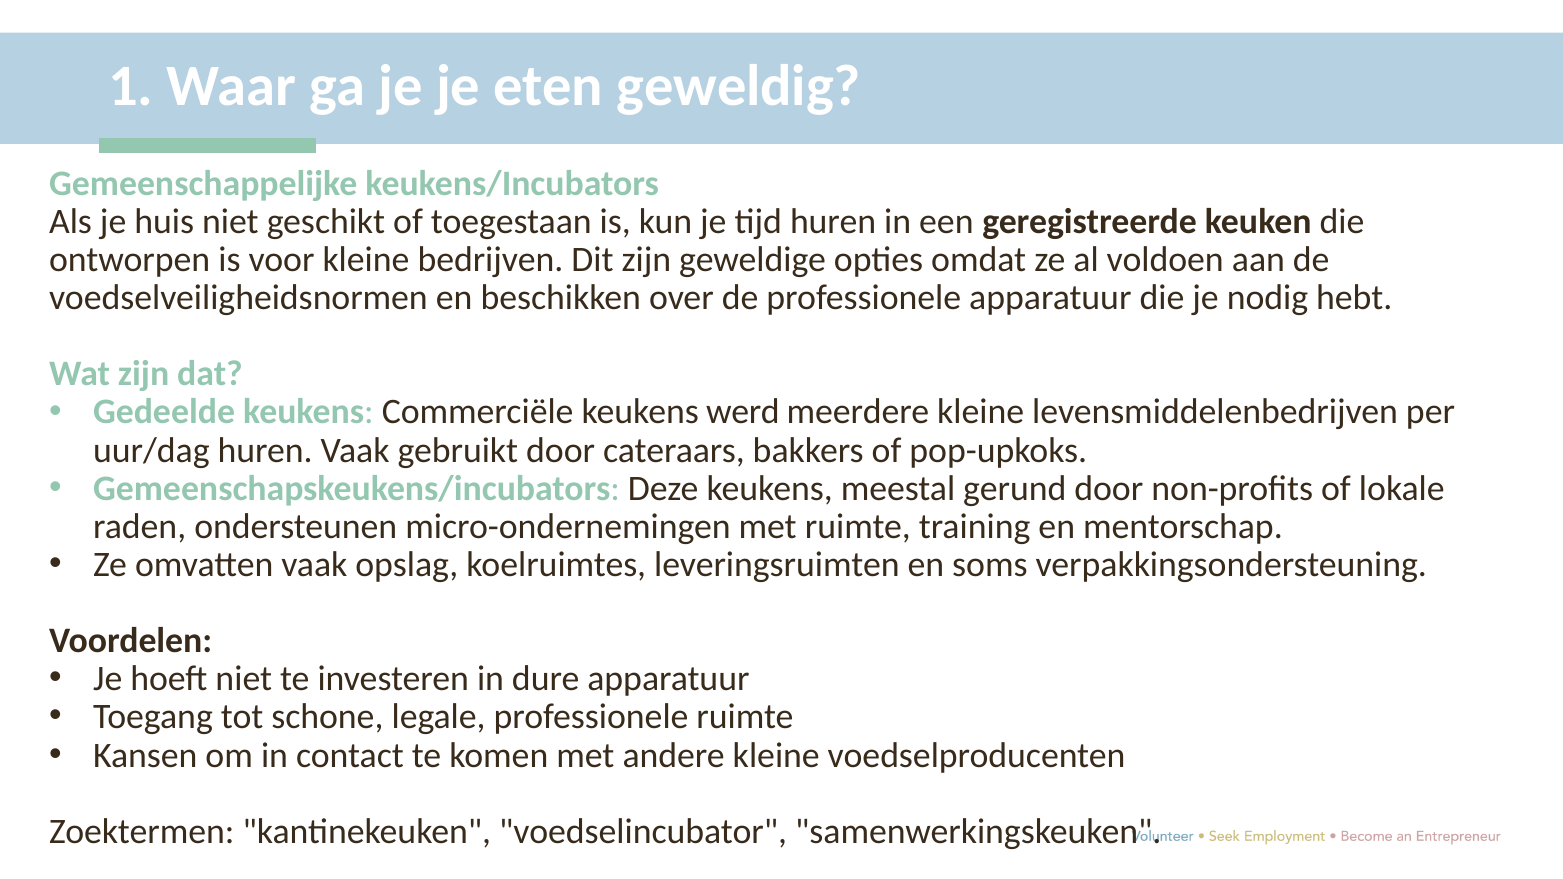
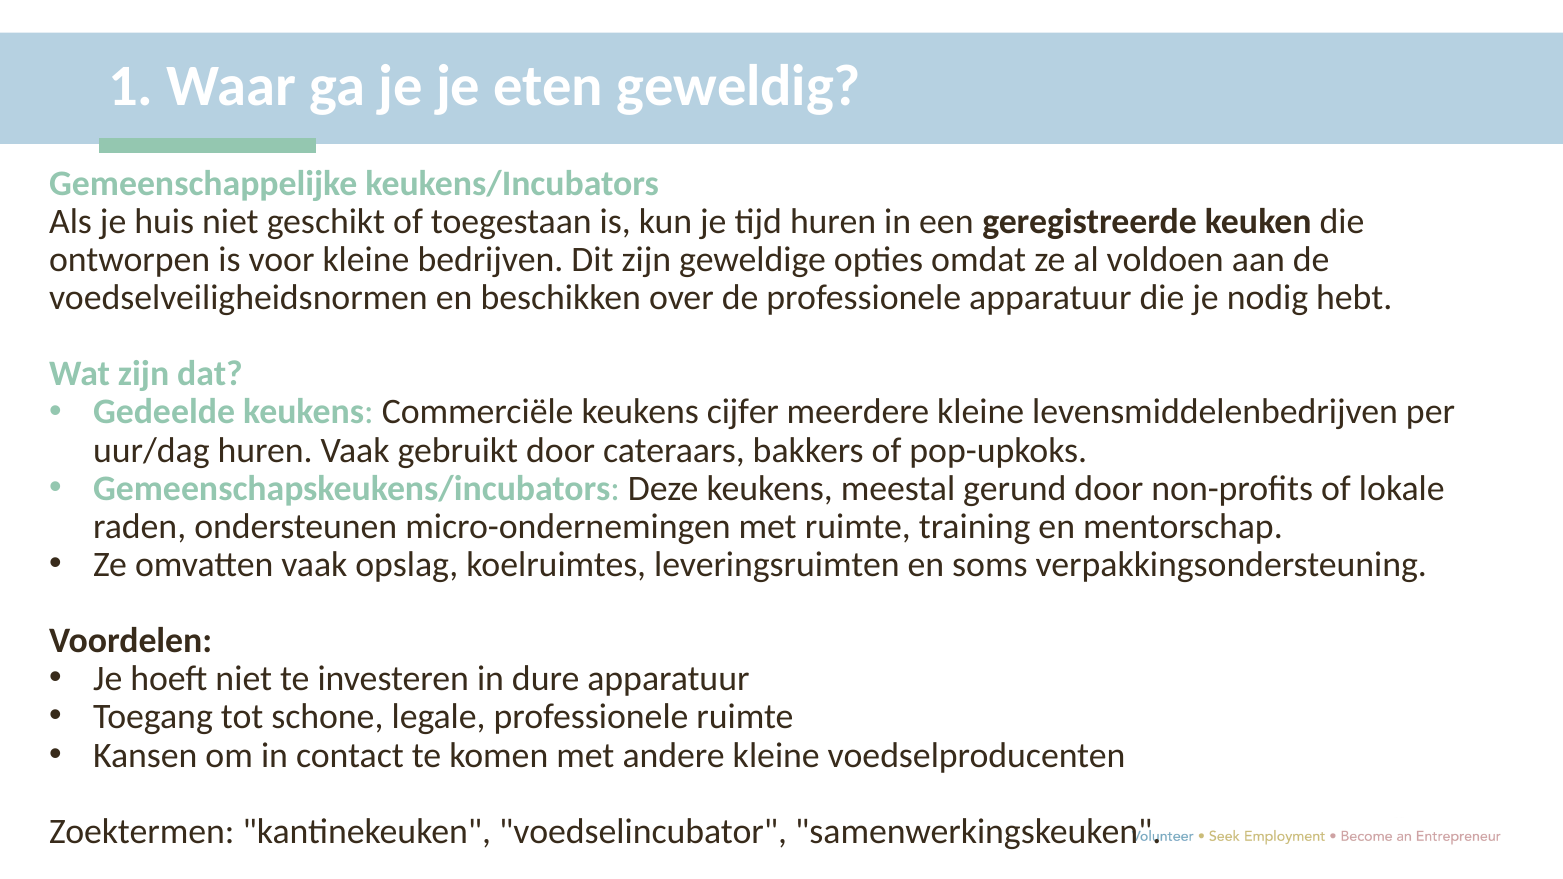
werd: werd -> cijfer
